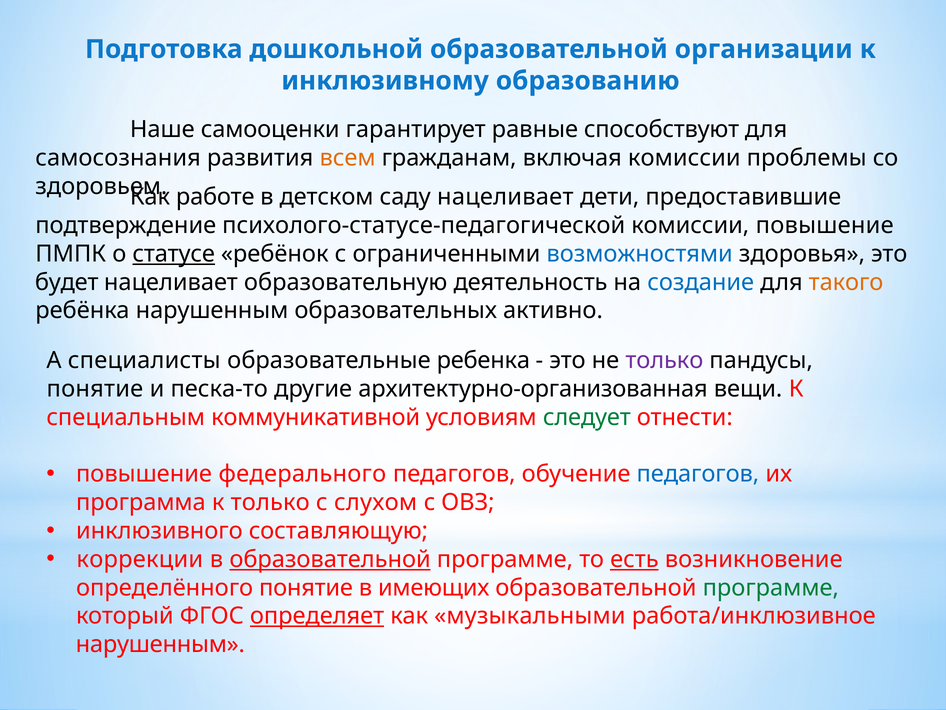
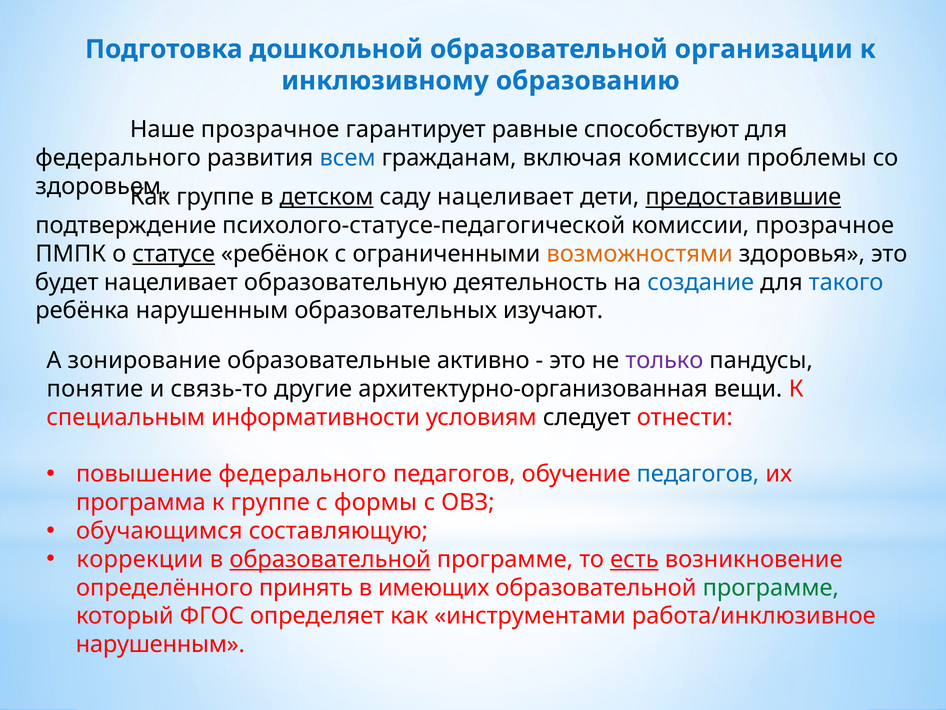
Наше самооценки: самооценки -> прозрачное
самосознания at (118, 158): самосознания -> федерального
всем colour: orange -> blue
работе at (215, 197): работе -> группе
детском underline: none -> present
предоставившие underline: none -> present
комиссии повышение: повышение -> прозрачное
возможностями colour: blue -> orange
такого colour: orange -> blue
активно: активно -> изучают
специалисты: специалисты -> зонирование
ребенка: ребенка -> активно
песка-то: песка-то -> связь-то
коммуникативной: коммуникативной -> информативности
следует colour: green -> black
к только: только -> группе
слухом: слухом -> формы
инклюзивного: инклюзивного -> обучающимся
определённого понятие: понятие -> принять
определяет underline: present -> none
музыкальными: музыкальными -> инструментами
